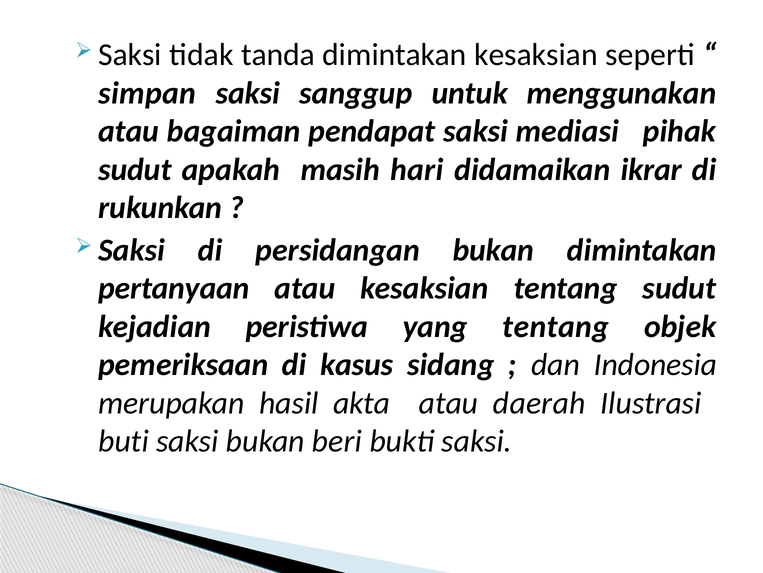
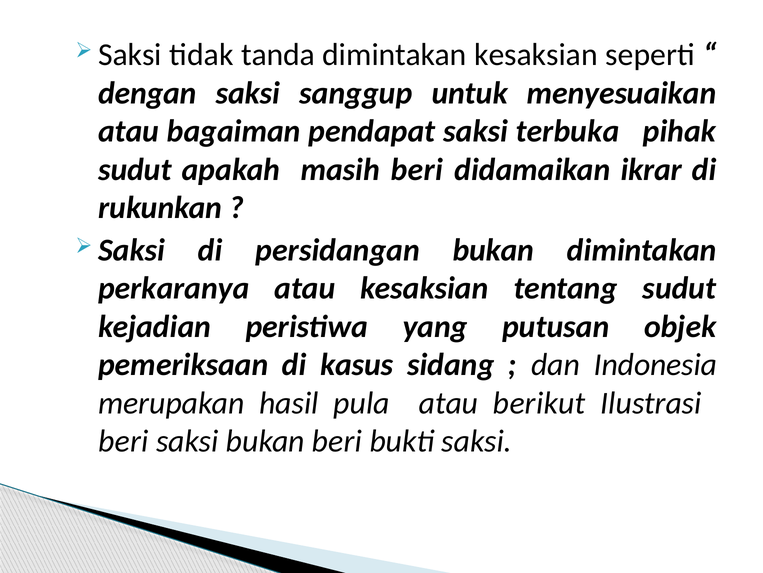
simpan: simpan -> dengan
menggunakan: menggunakan -> menyesuaikan
mediasi: mediasi -> terbuka
masih hari: hari -> beri
pertanyaan: pertanyaan -> perkaranya
yang tentang: tentang -> putusan
akta: akta -> pula
daerah: daerah -> berikut
buti at (124, 441): buti -> beri
